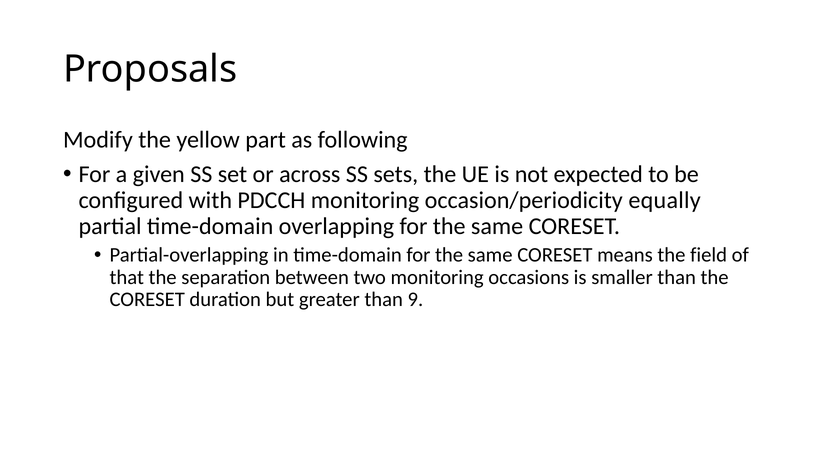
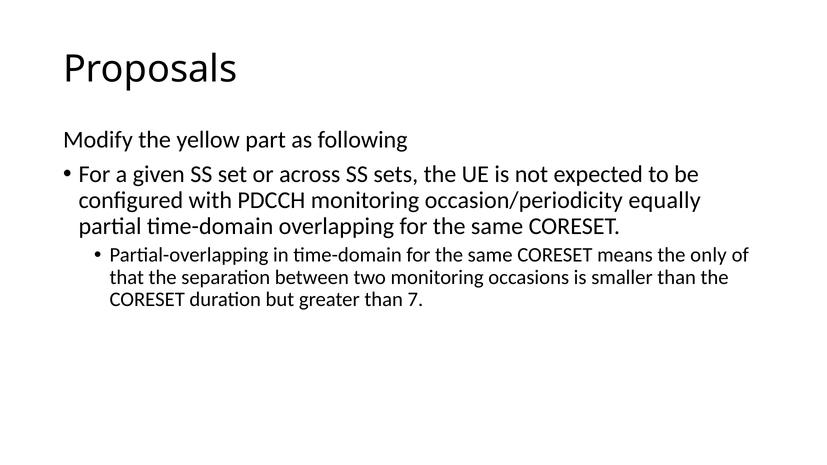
field: field -> only
9: 9 -> 7
